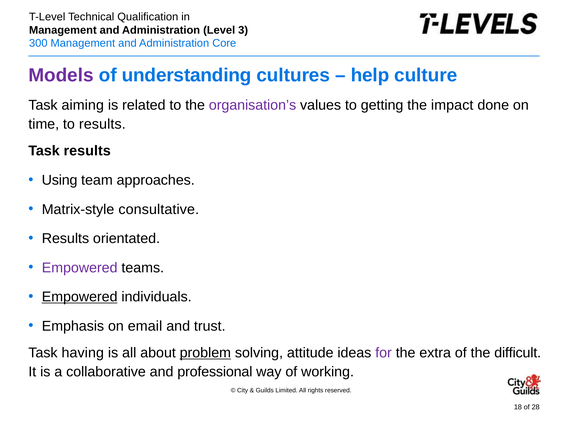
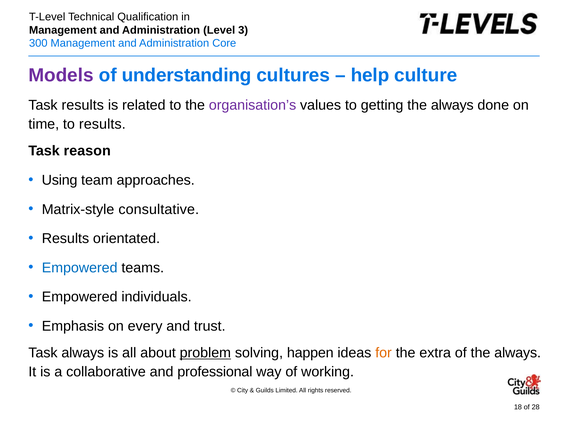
Task aiming: aiming -> results
getting the impact: impact -> always
Task results: results -> reason
Empowered at (80, 268) colour: purple -> blue
Empowered at (80, 297) underline: present -> none
email: email -> every
Task having: having -> always
attitude: attitude -> happen
for colour: purple -> orange
of the difficult: difficult -> always
